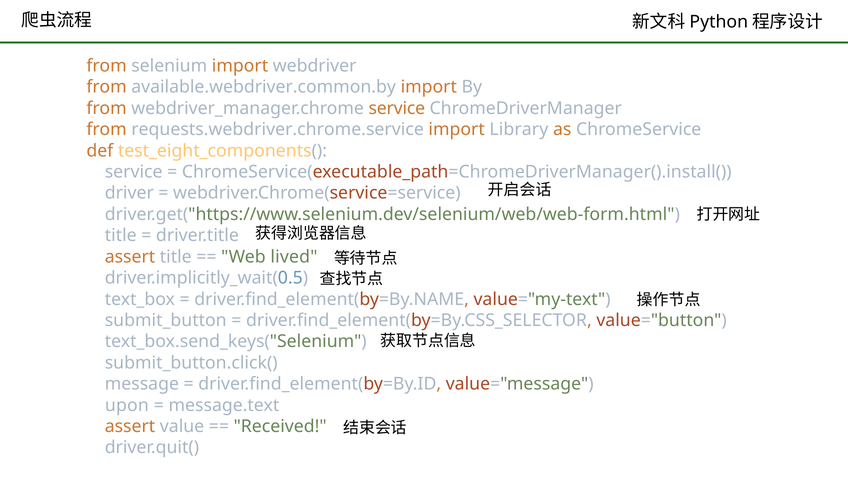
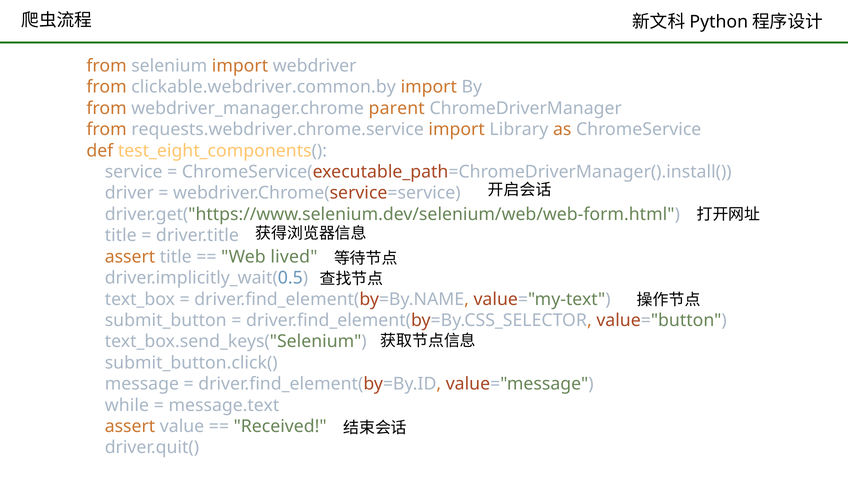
available.webdriver.common.by: available.webdriver.common.by -> clickable.webdriver.common.by
webdriver_manager.chrome service: service -> parent
upon: upon -> while
